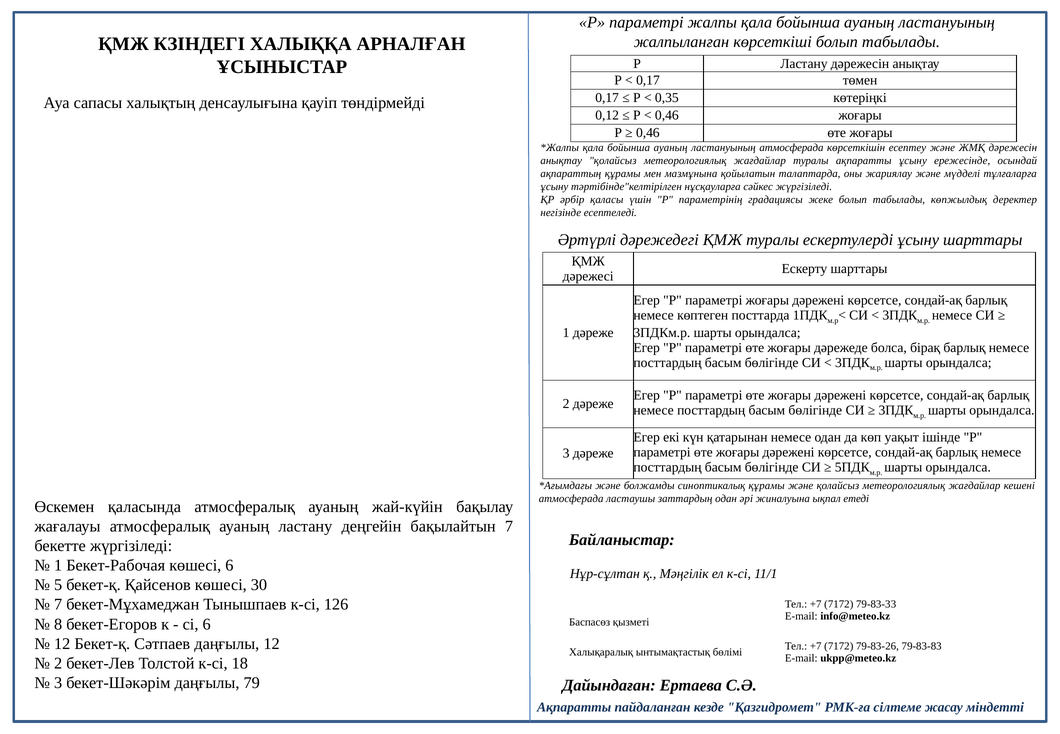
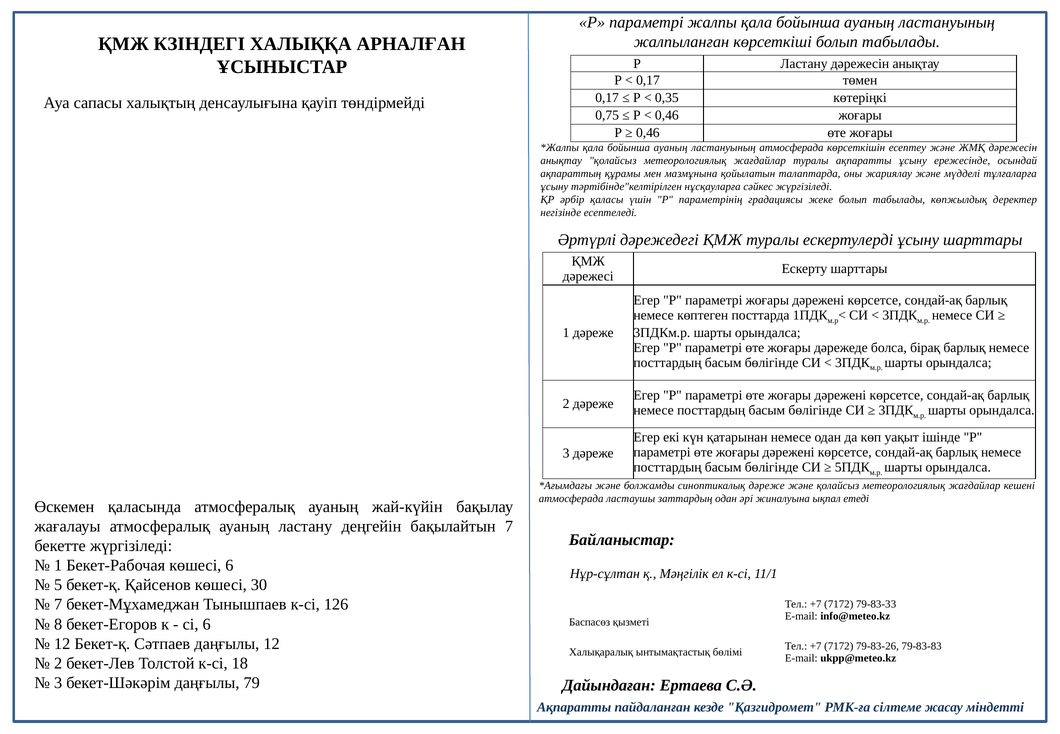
0,12: 0,12 -> 0,75
синоптикалық құрамы: құрамы -> дәреже
